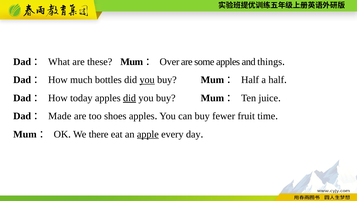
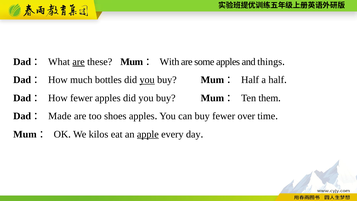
are at (79, 62) underline: none -> present
Over: Over -> With
How today: today -> fewer
did at (130, 98) underline: present -> none
juice: juice -> them
fruit: fruit -> over
there: there -> kilos
